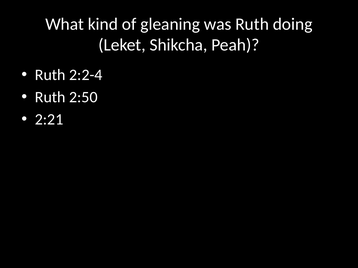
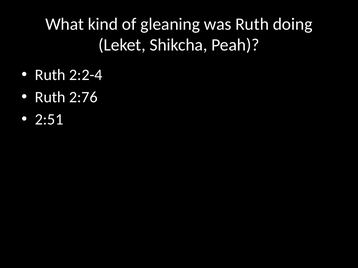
2:50: 2:50 -> 2:76
2:21: 2:21 -> 2:51
